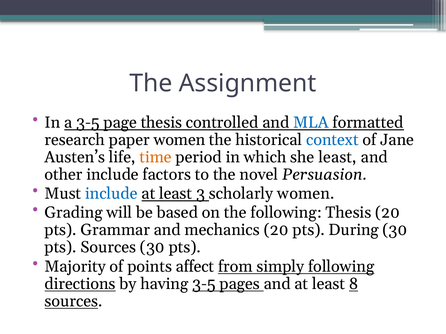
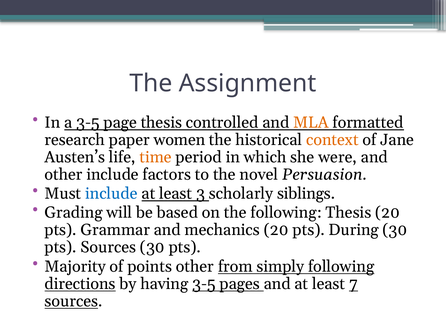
MLA colour: blue -> orange
context colour: blue -> orange
she least: least -> were
scholarly women: women -> siblings
points affect: affect -> other
8: 8 -> 7
